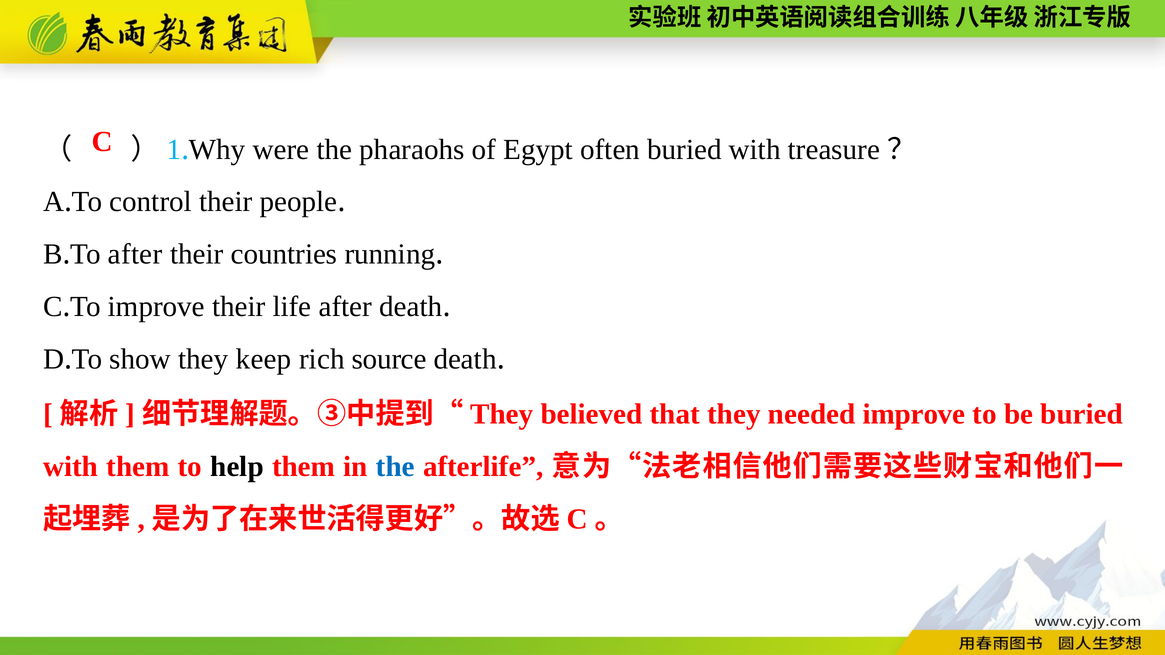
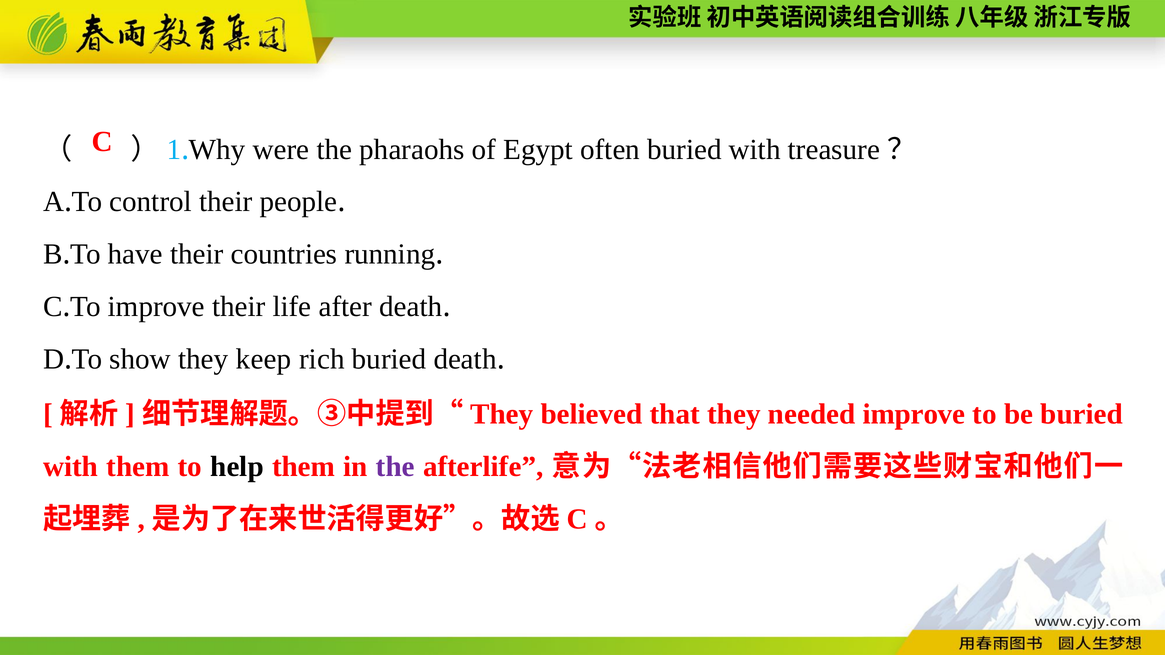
To after: after -> have
rich source: source -> buried
the at (395, 467) colour: blue -> purple
